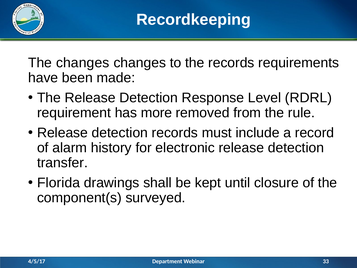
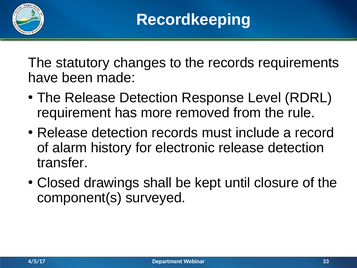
The changes: changes -> statutory
Florida: Florida -> Closed
